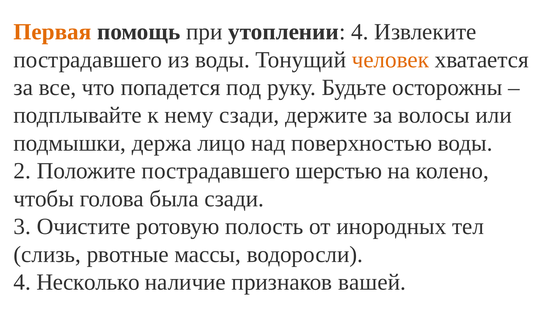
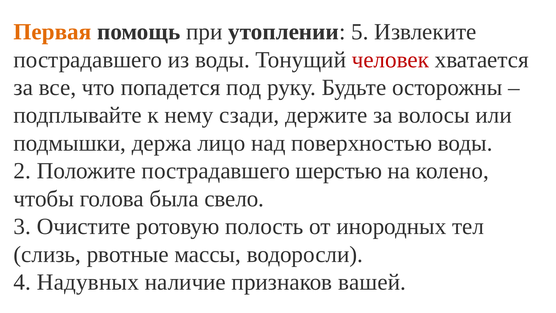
утоплении 4: 4 -> 5
человек colour: orange -> red
была сзади: сзади -> свело
Несколько: Несколько -> Надувных
